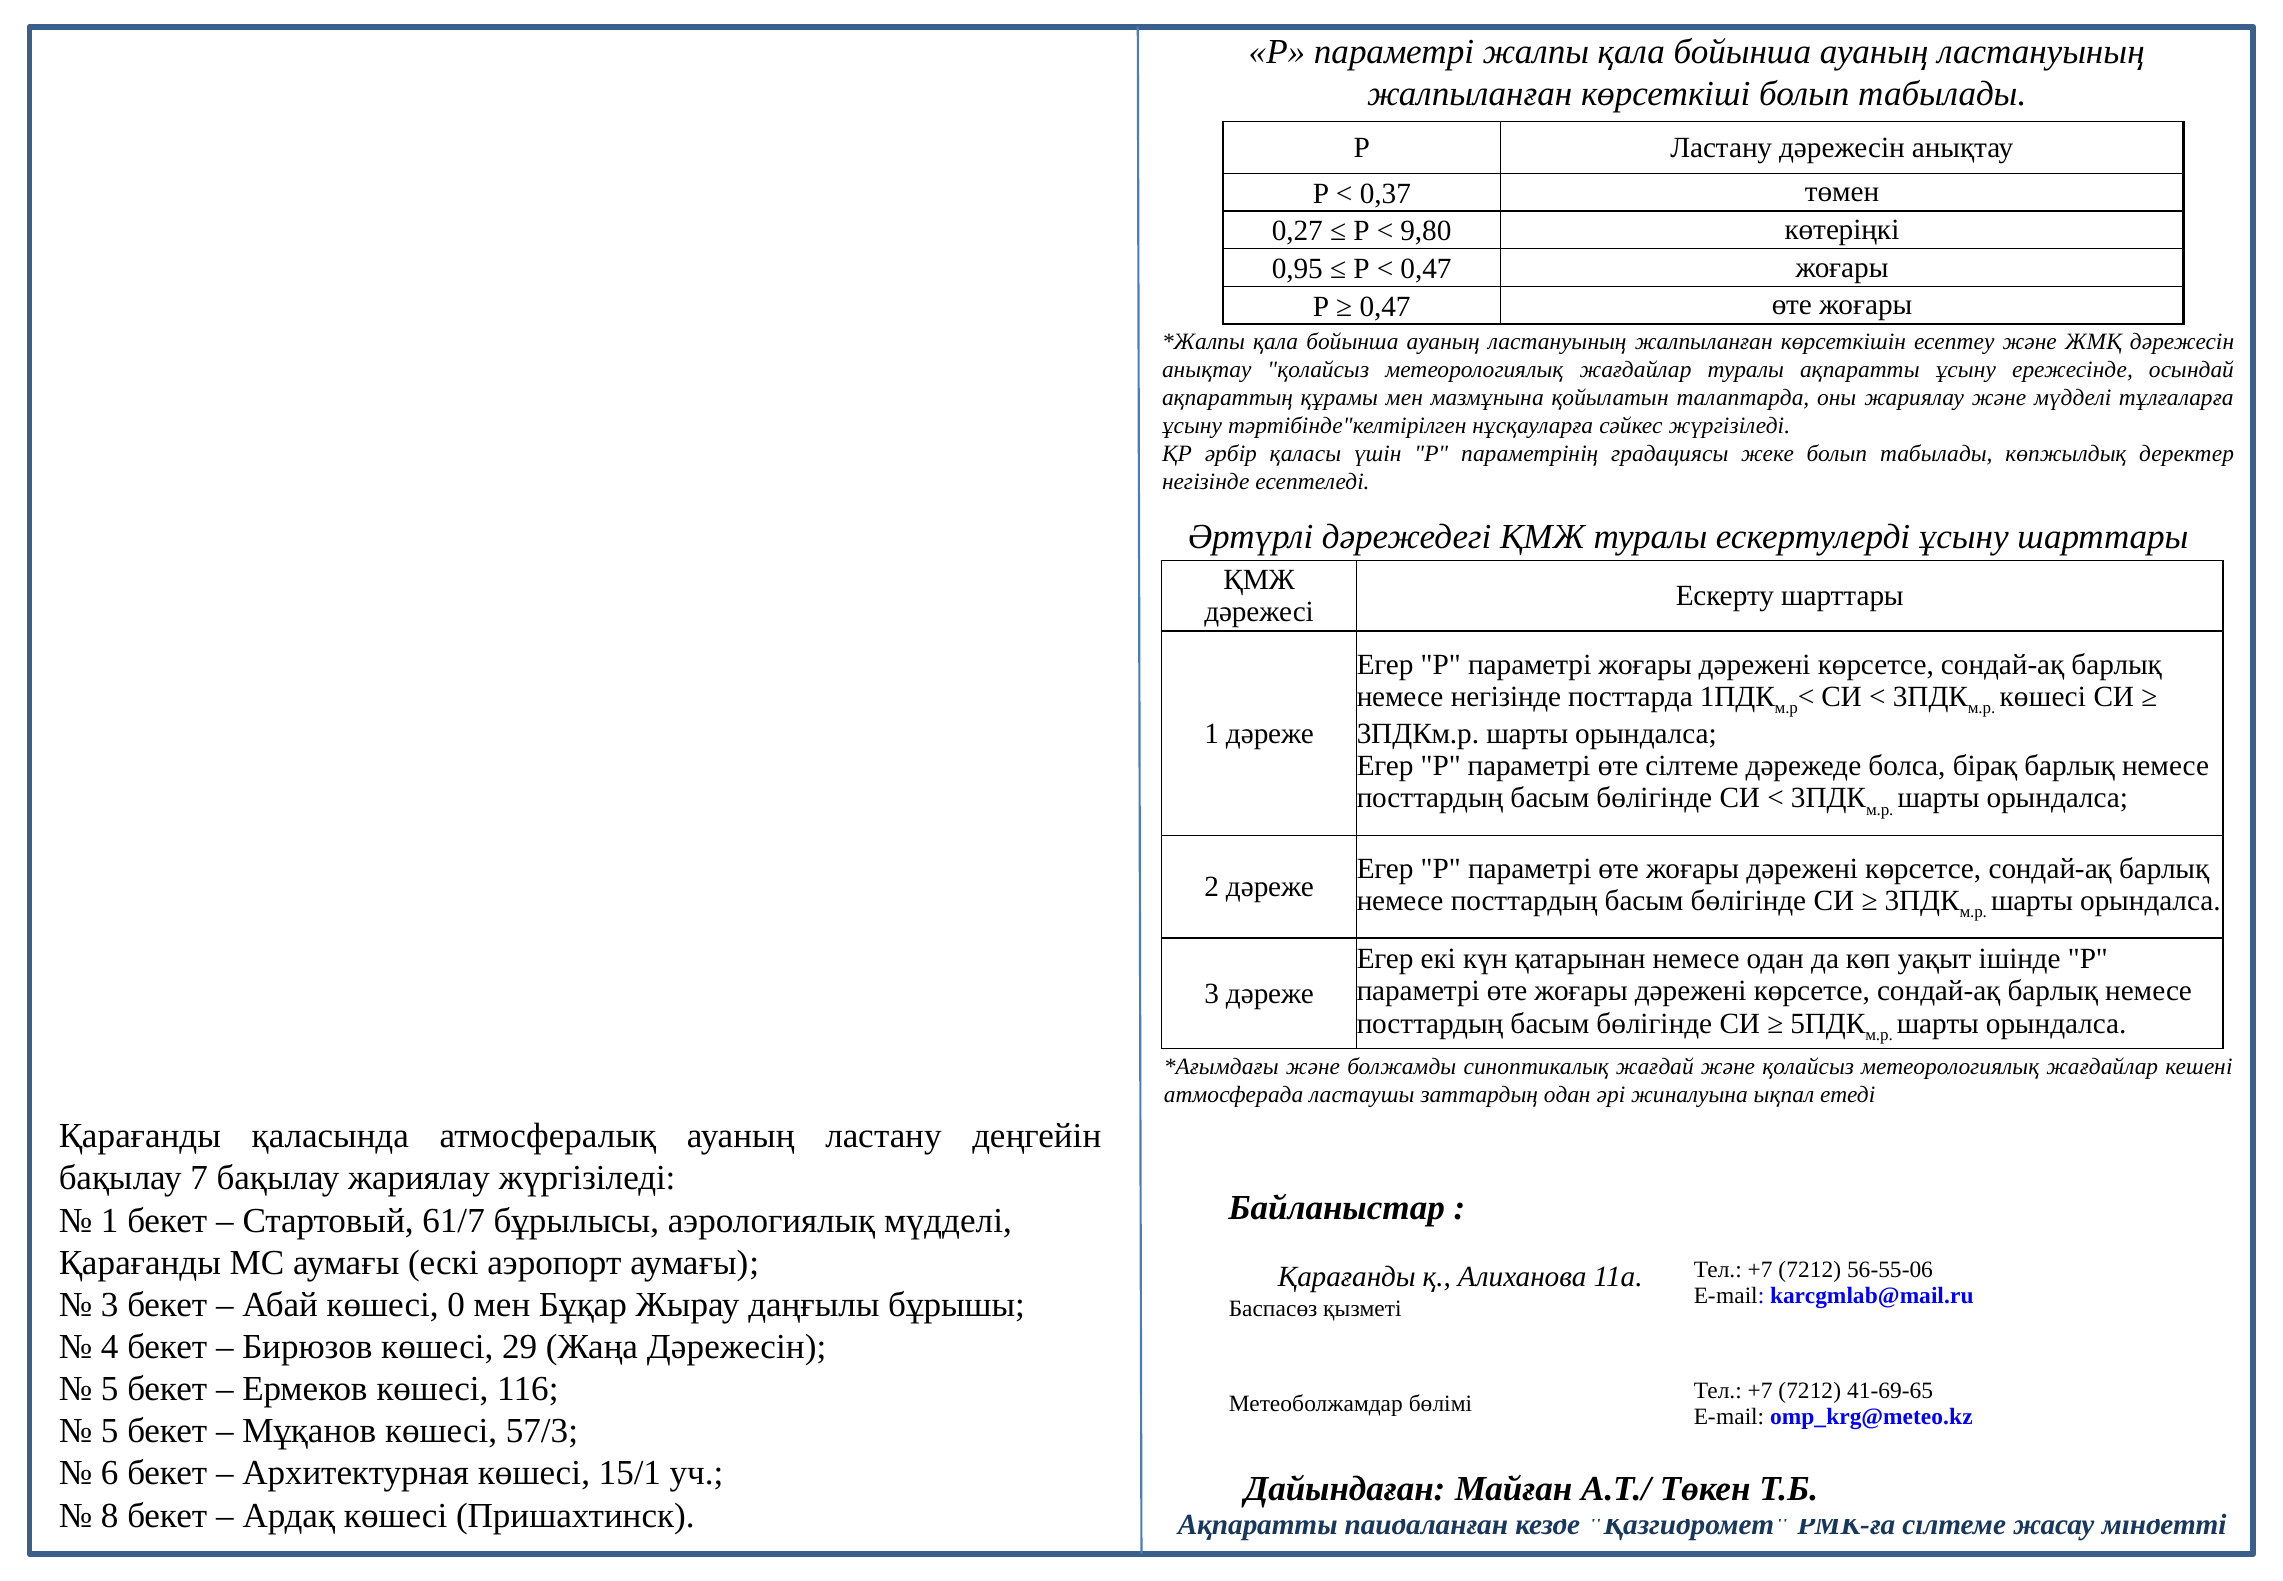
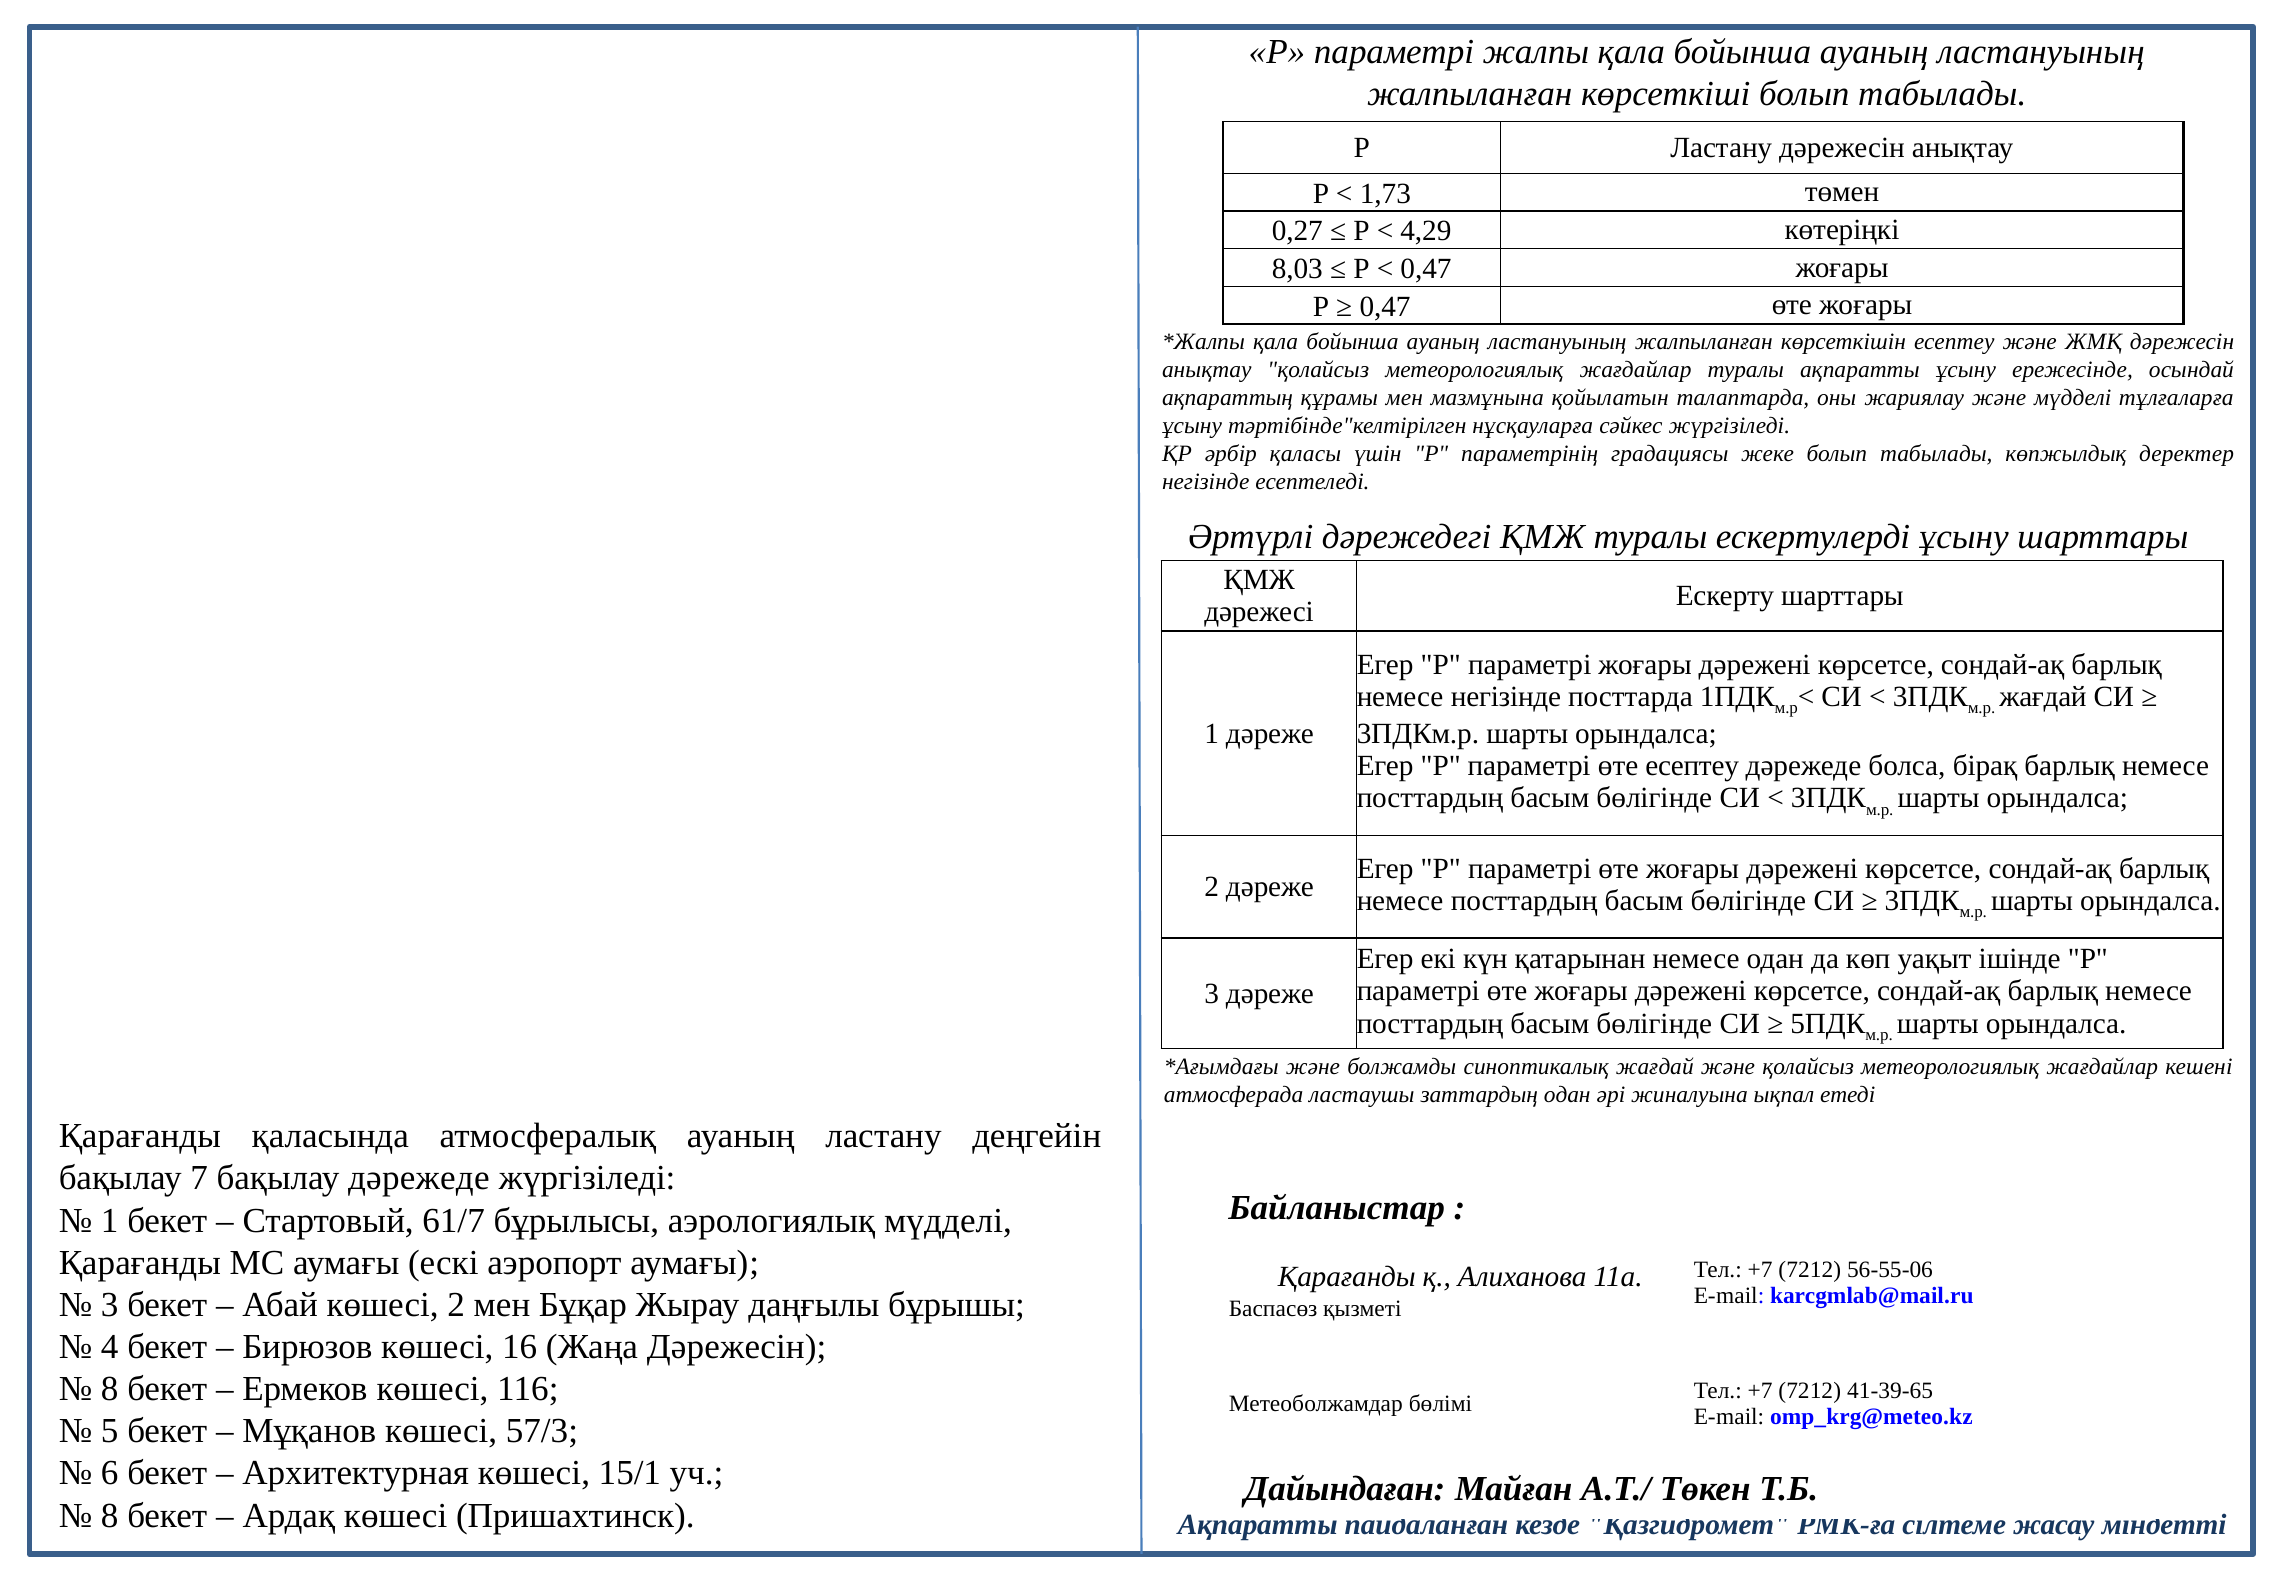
0,37: 0,37 -> 1,73
9,80: 9,80 -> 4,29
0,95: 0,95 -> 8,03
көшесі at (2043, 696): көшесі -> жағдай
өте сілтеме: сілтеме -> есептеу
бақылау жариялау: жариялау -> дәрежеде
көшесі 0: 0 -> 2
29: 29 -> 16
5 at (110, 1389): 5 -> 8
41-69-65: 41-69-65 -> 41-39-65
